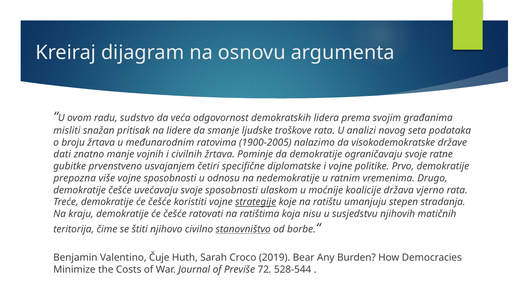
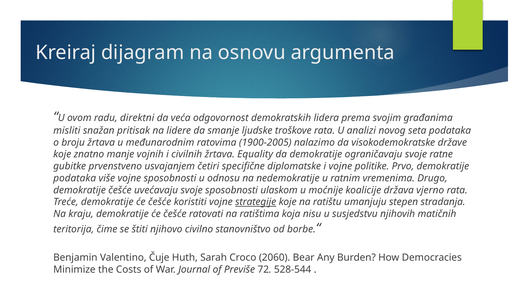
sudstvo: sudstvo -> direktni
dati at (62, 154): dati -> koje
Pominje: Pominje -> Equality
prepozna at (75, 178): prepozna -> podataka
stanovništvo underline: present -> none
2019: 2019 -> 2060
